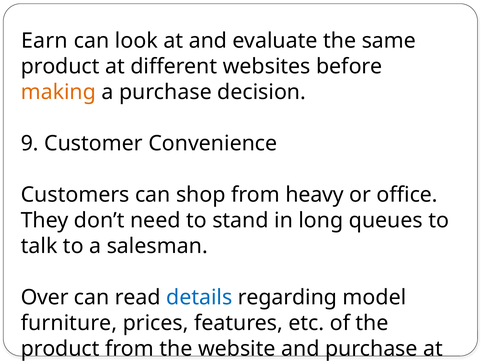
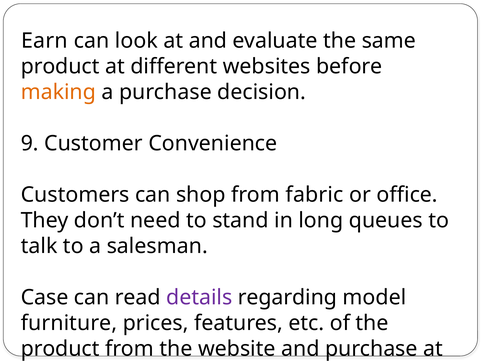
heavy: heavy -> fabric
Over: Over -> Case
details colour: blue -> purple
